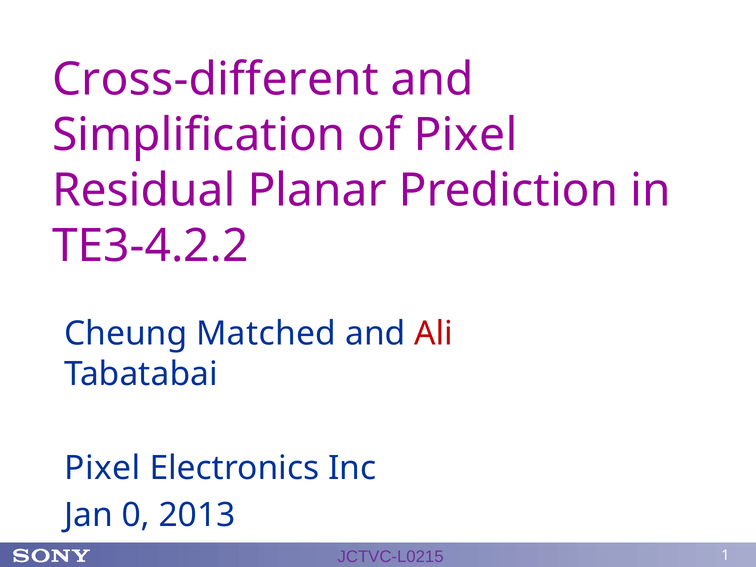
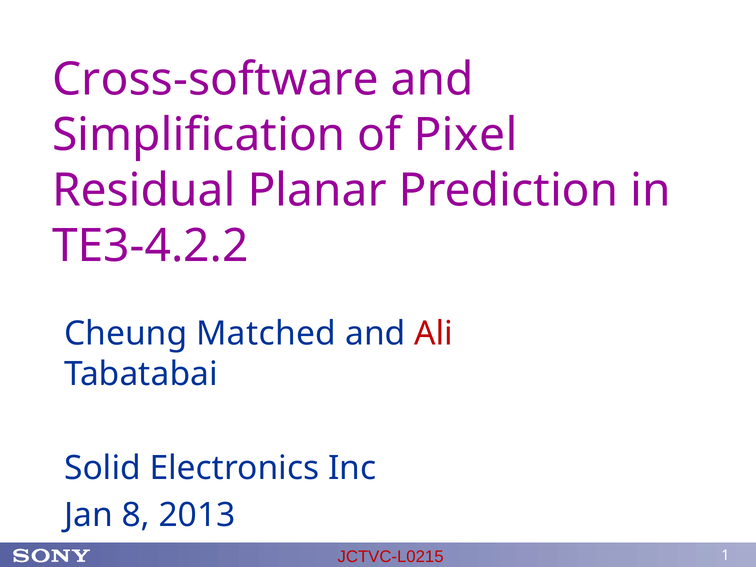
Cross-different: Cross-different -> Cross-software
Pixel at (102, 468): Pixel -> Solid
0: 0 -> 8
JCTVC-L0215 colour: purple -> red
